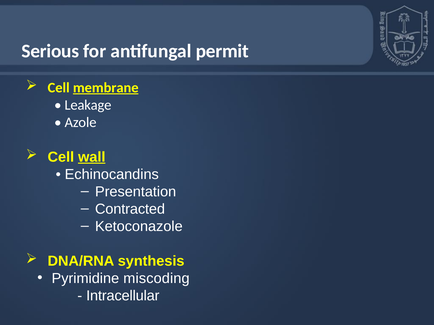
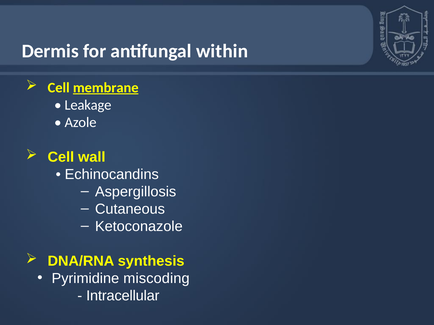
Serious: Serious -> Dermis
permit: permit -> within
wall underline: present -> none
Presentation: Presentation -> Aspergillosis
Contracted: Contracted -> Cutaneous
